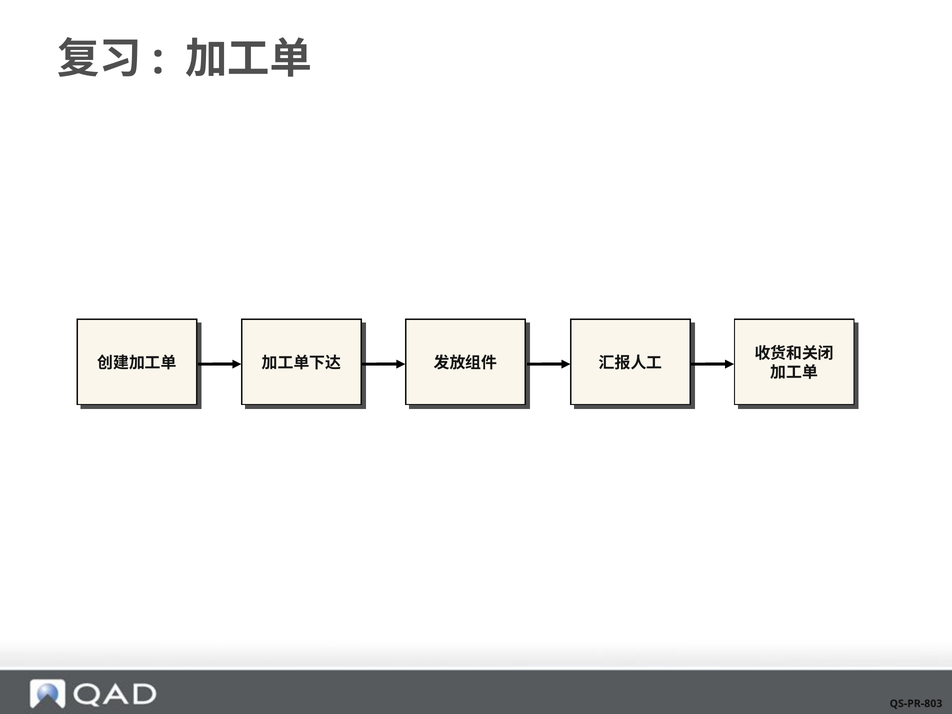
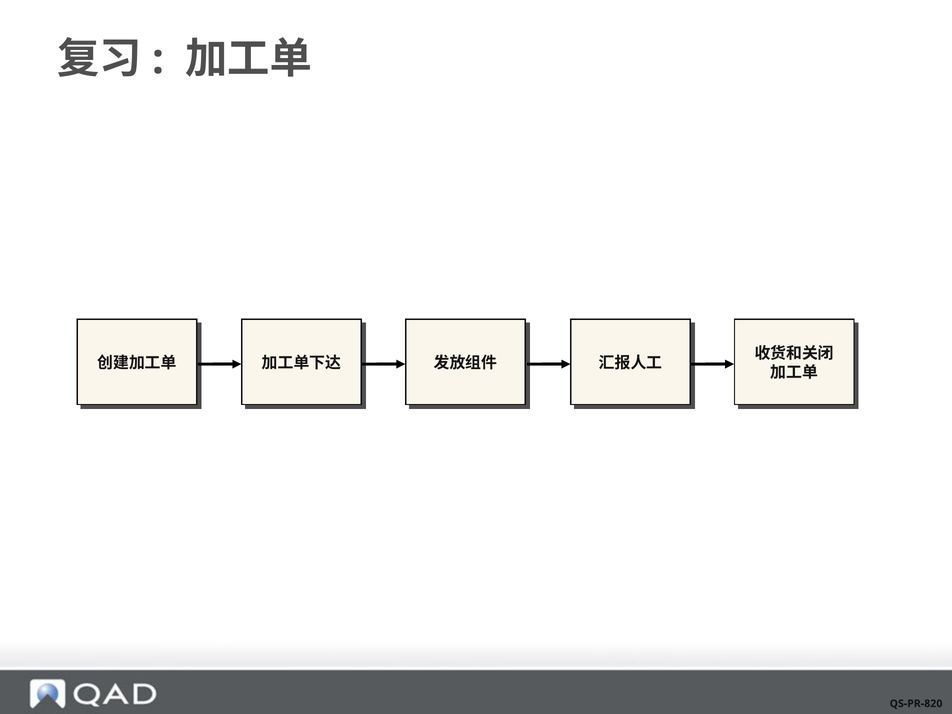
QS-PR-803: QS-PR-803 -> QS-PR-820
